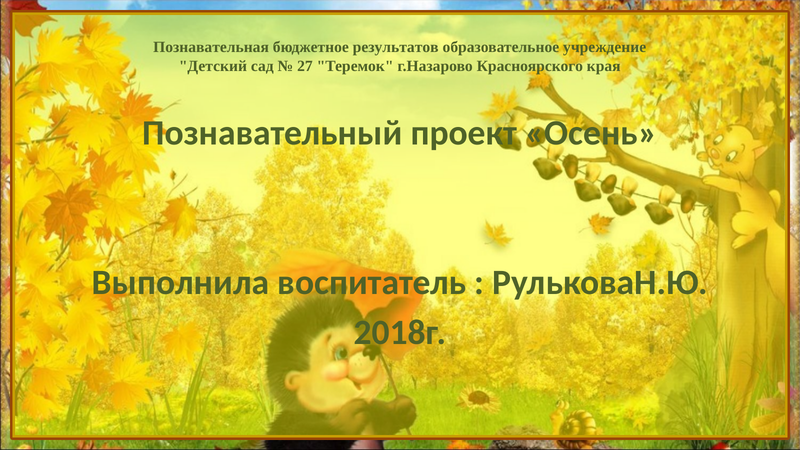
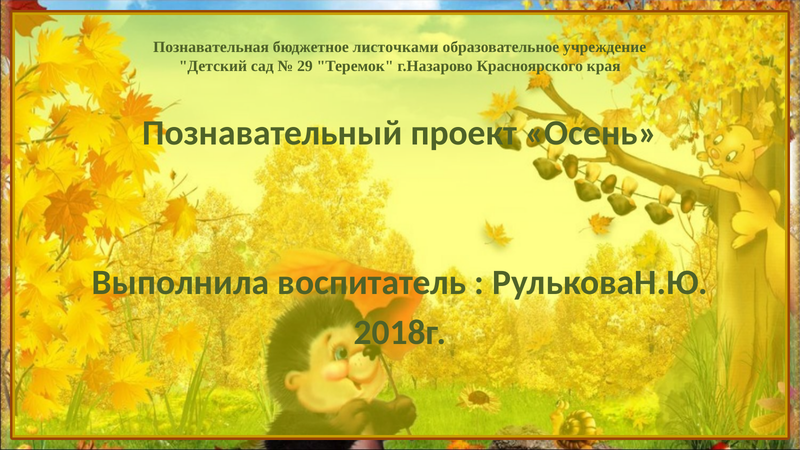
результатов: результатов -> листочками
27: 27 -> 29
